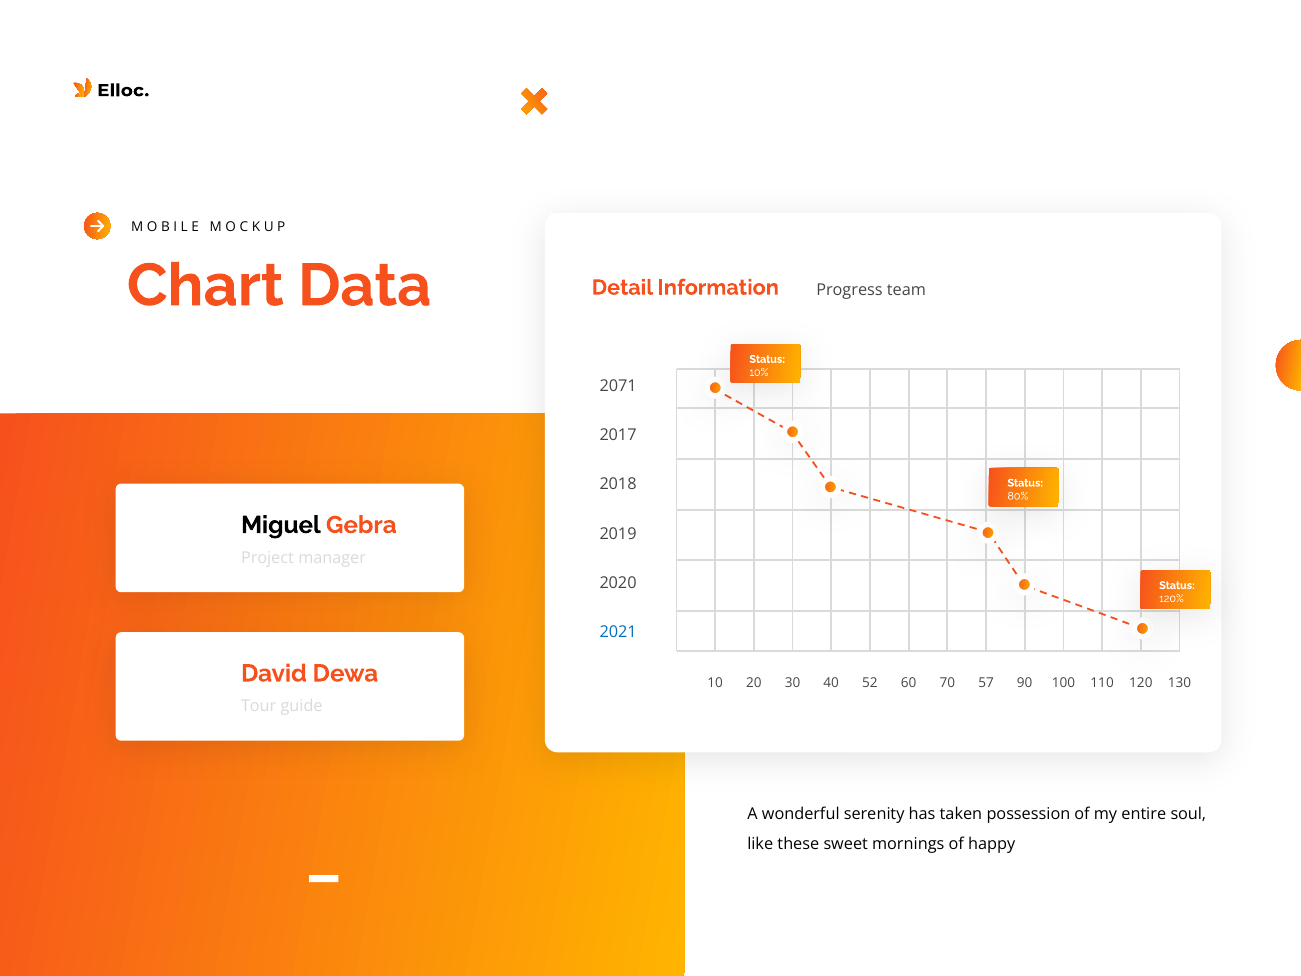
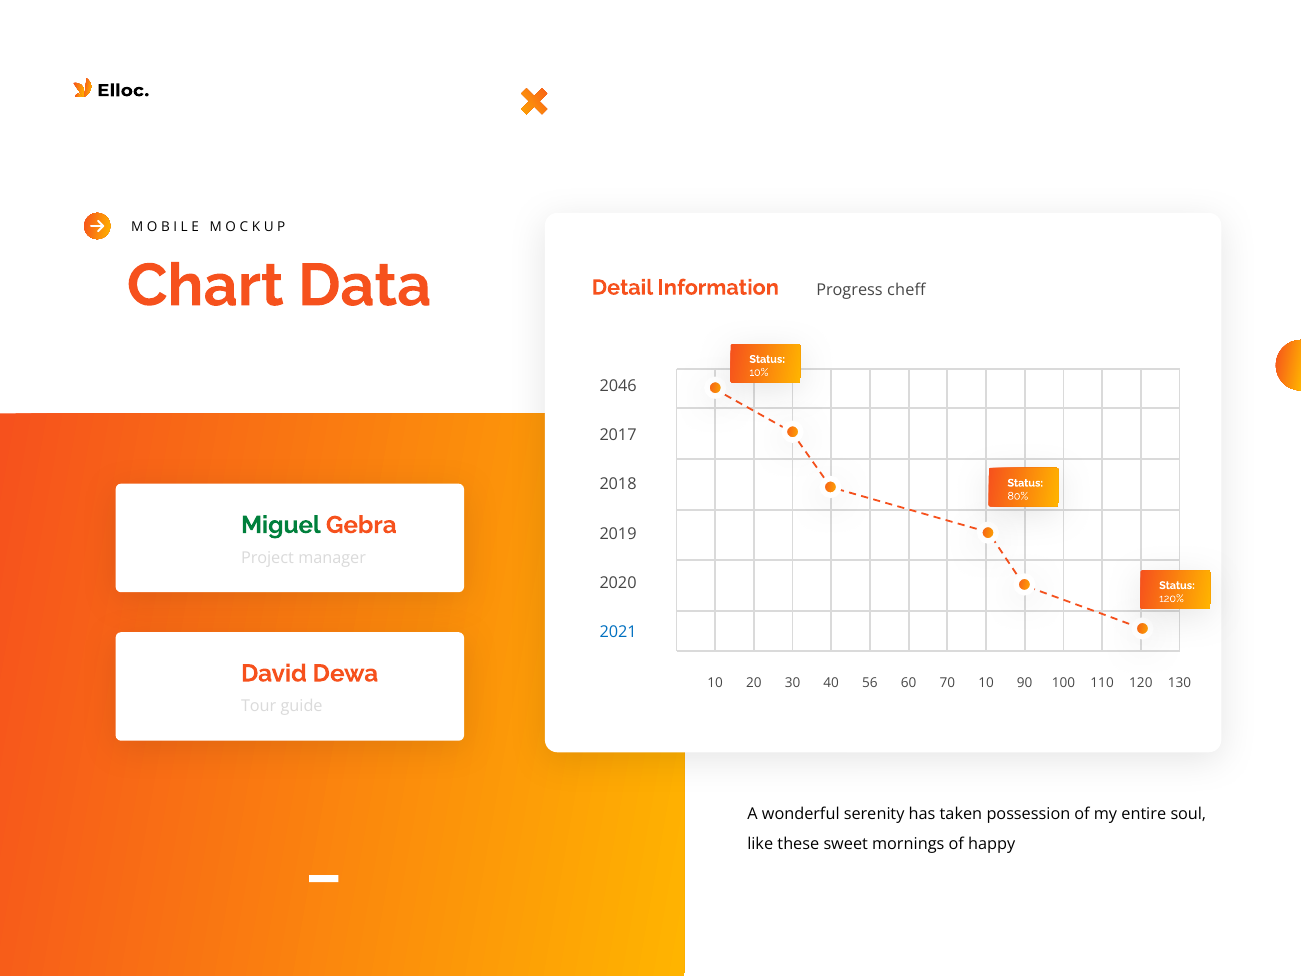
team: team -> cheff
2071: 2071 -> 2046
Miguel colour: black -> green
52: 52 -> 56
70 57: 57 -> 10
